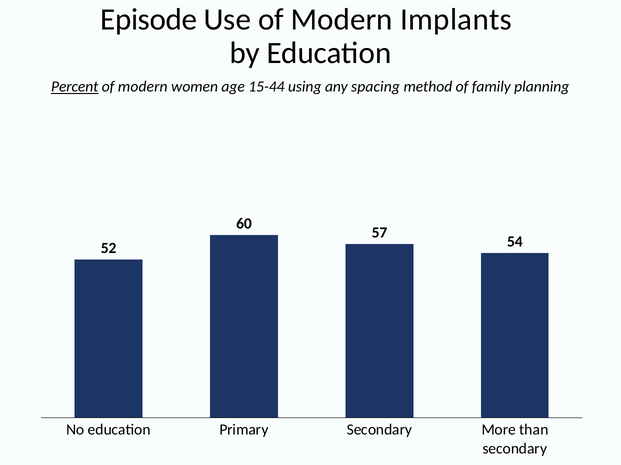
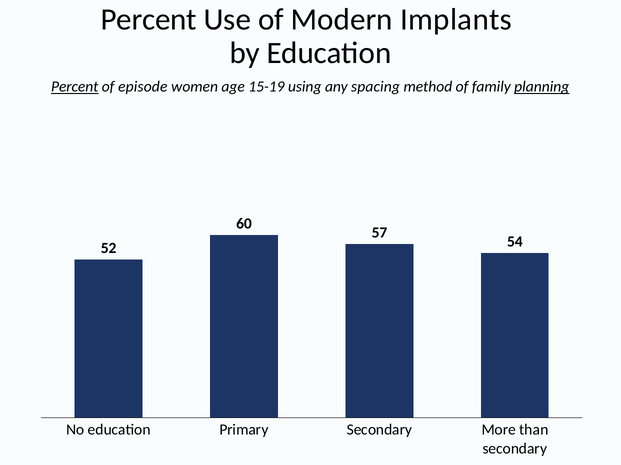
Episode at (149, 20): Episode -> Percent
modern at (143, 87): modern -> episode
15-44: 15-44 -> 15-19
planning underline: none -> present
